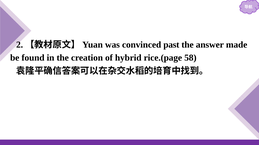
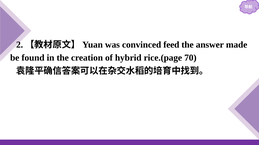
past: past -> feed
58: 58 -> 70
